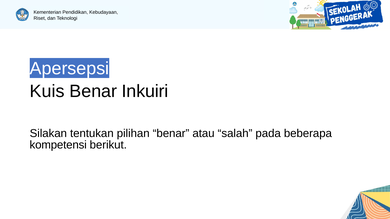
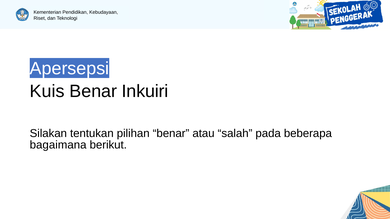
kompetensi: kompetensi -> bagaimana
